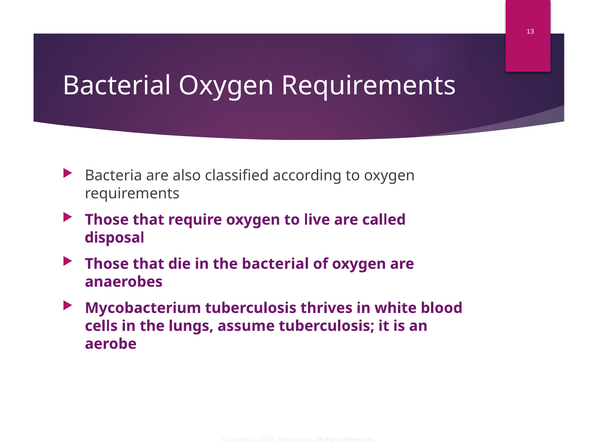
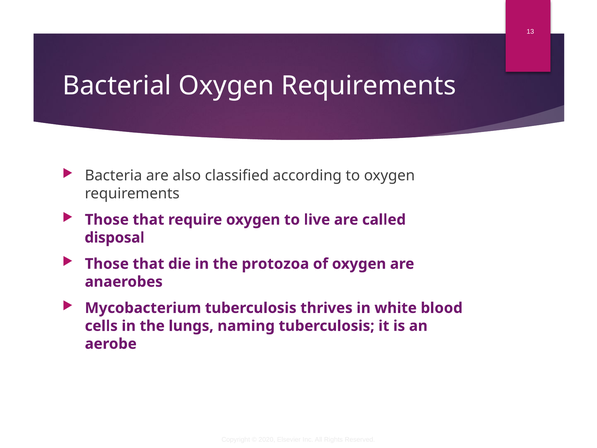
the bacterial: bacterial -> protozoa
assume: assume -> naming
